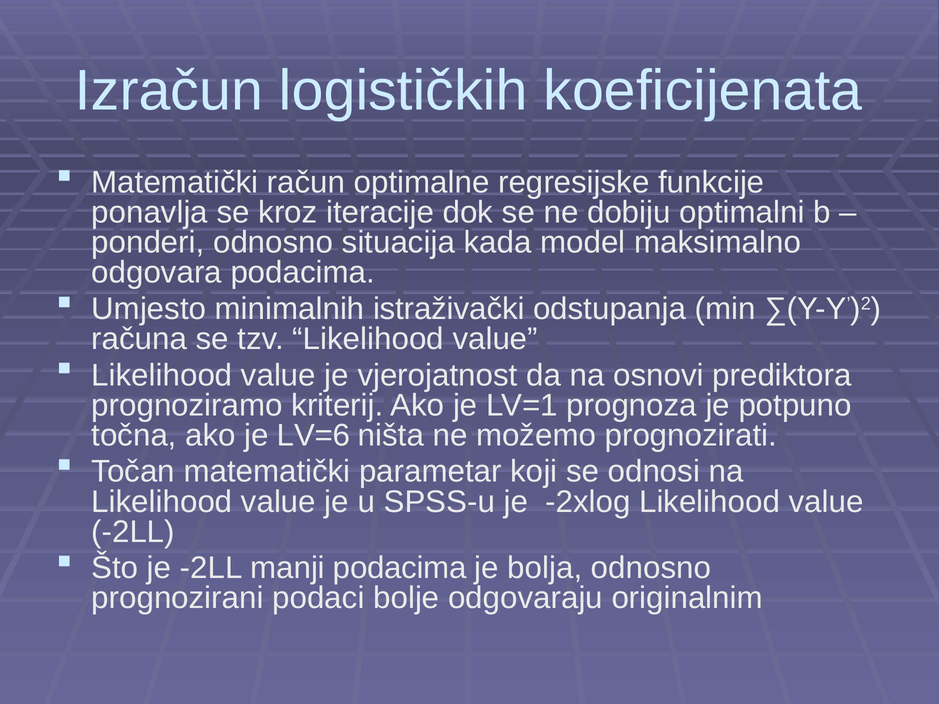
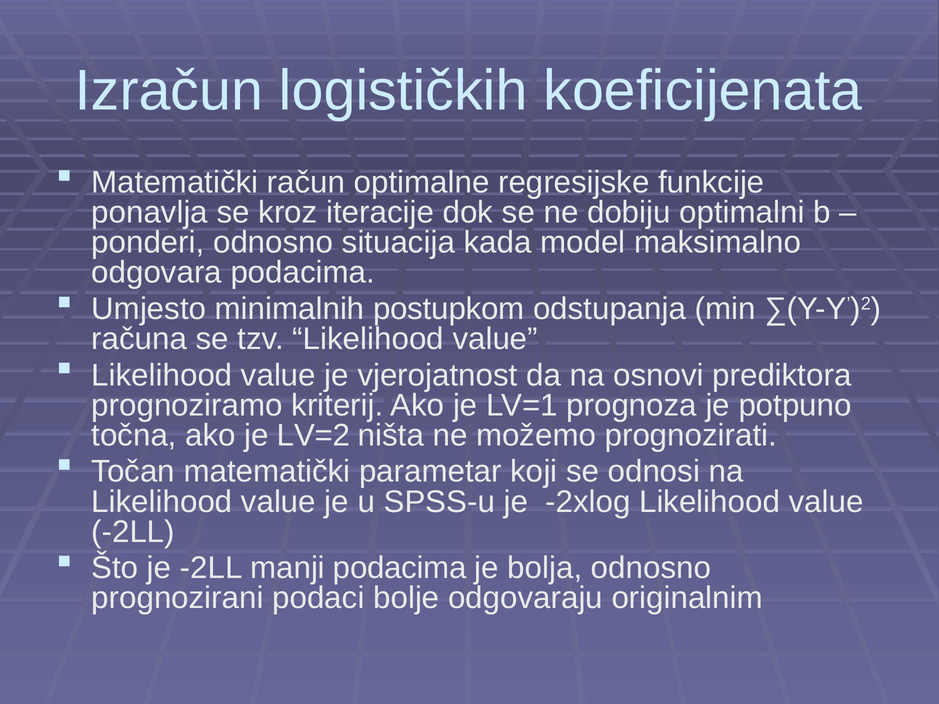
istraživački: istraživački -> postupkom
LV=6: LV=6 -> LV=2
